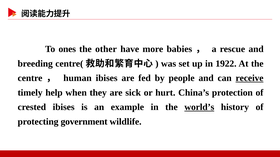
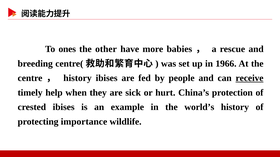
1922: 1922 -> 1966
human at (77, 78): human -> history
world’s underline: present -> none
government: government -> importance
